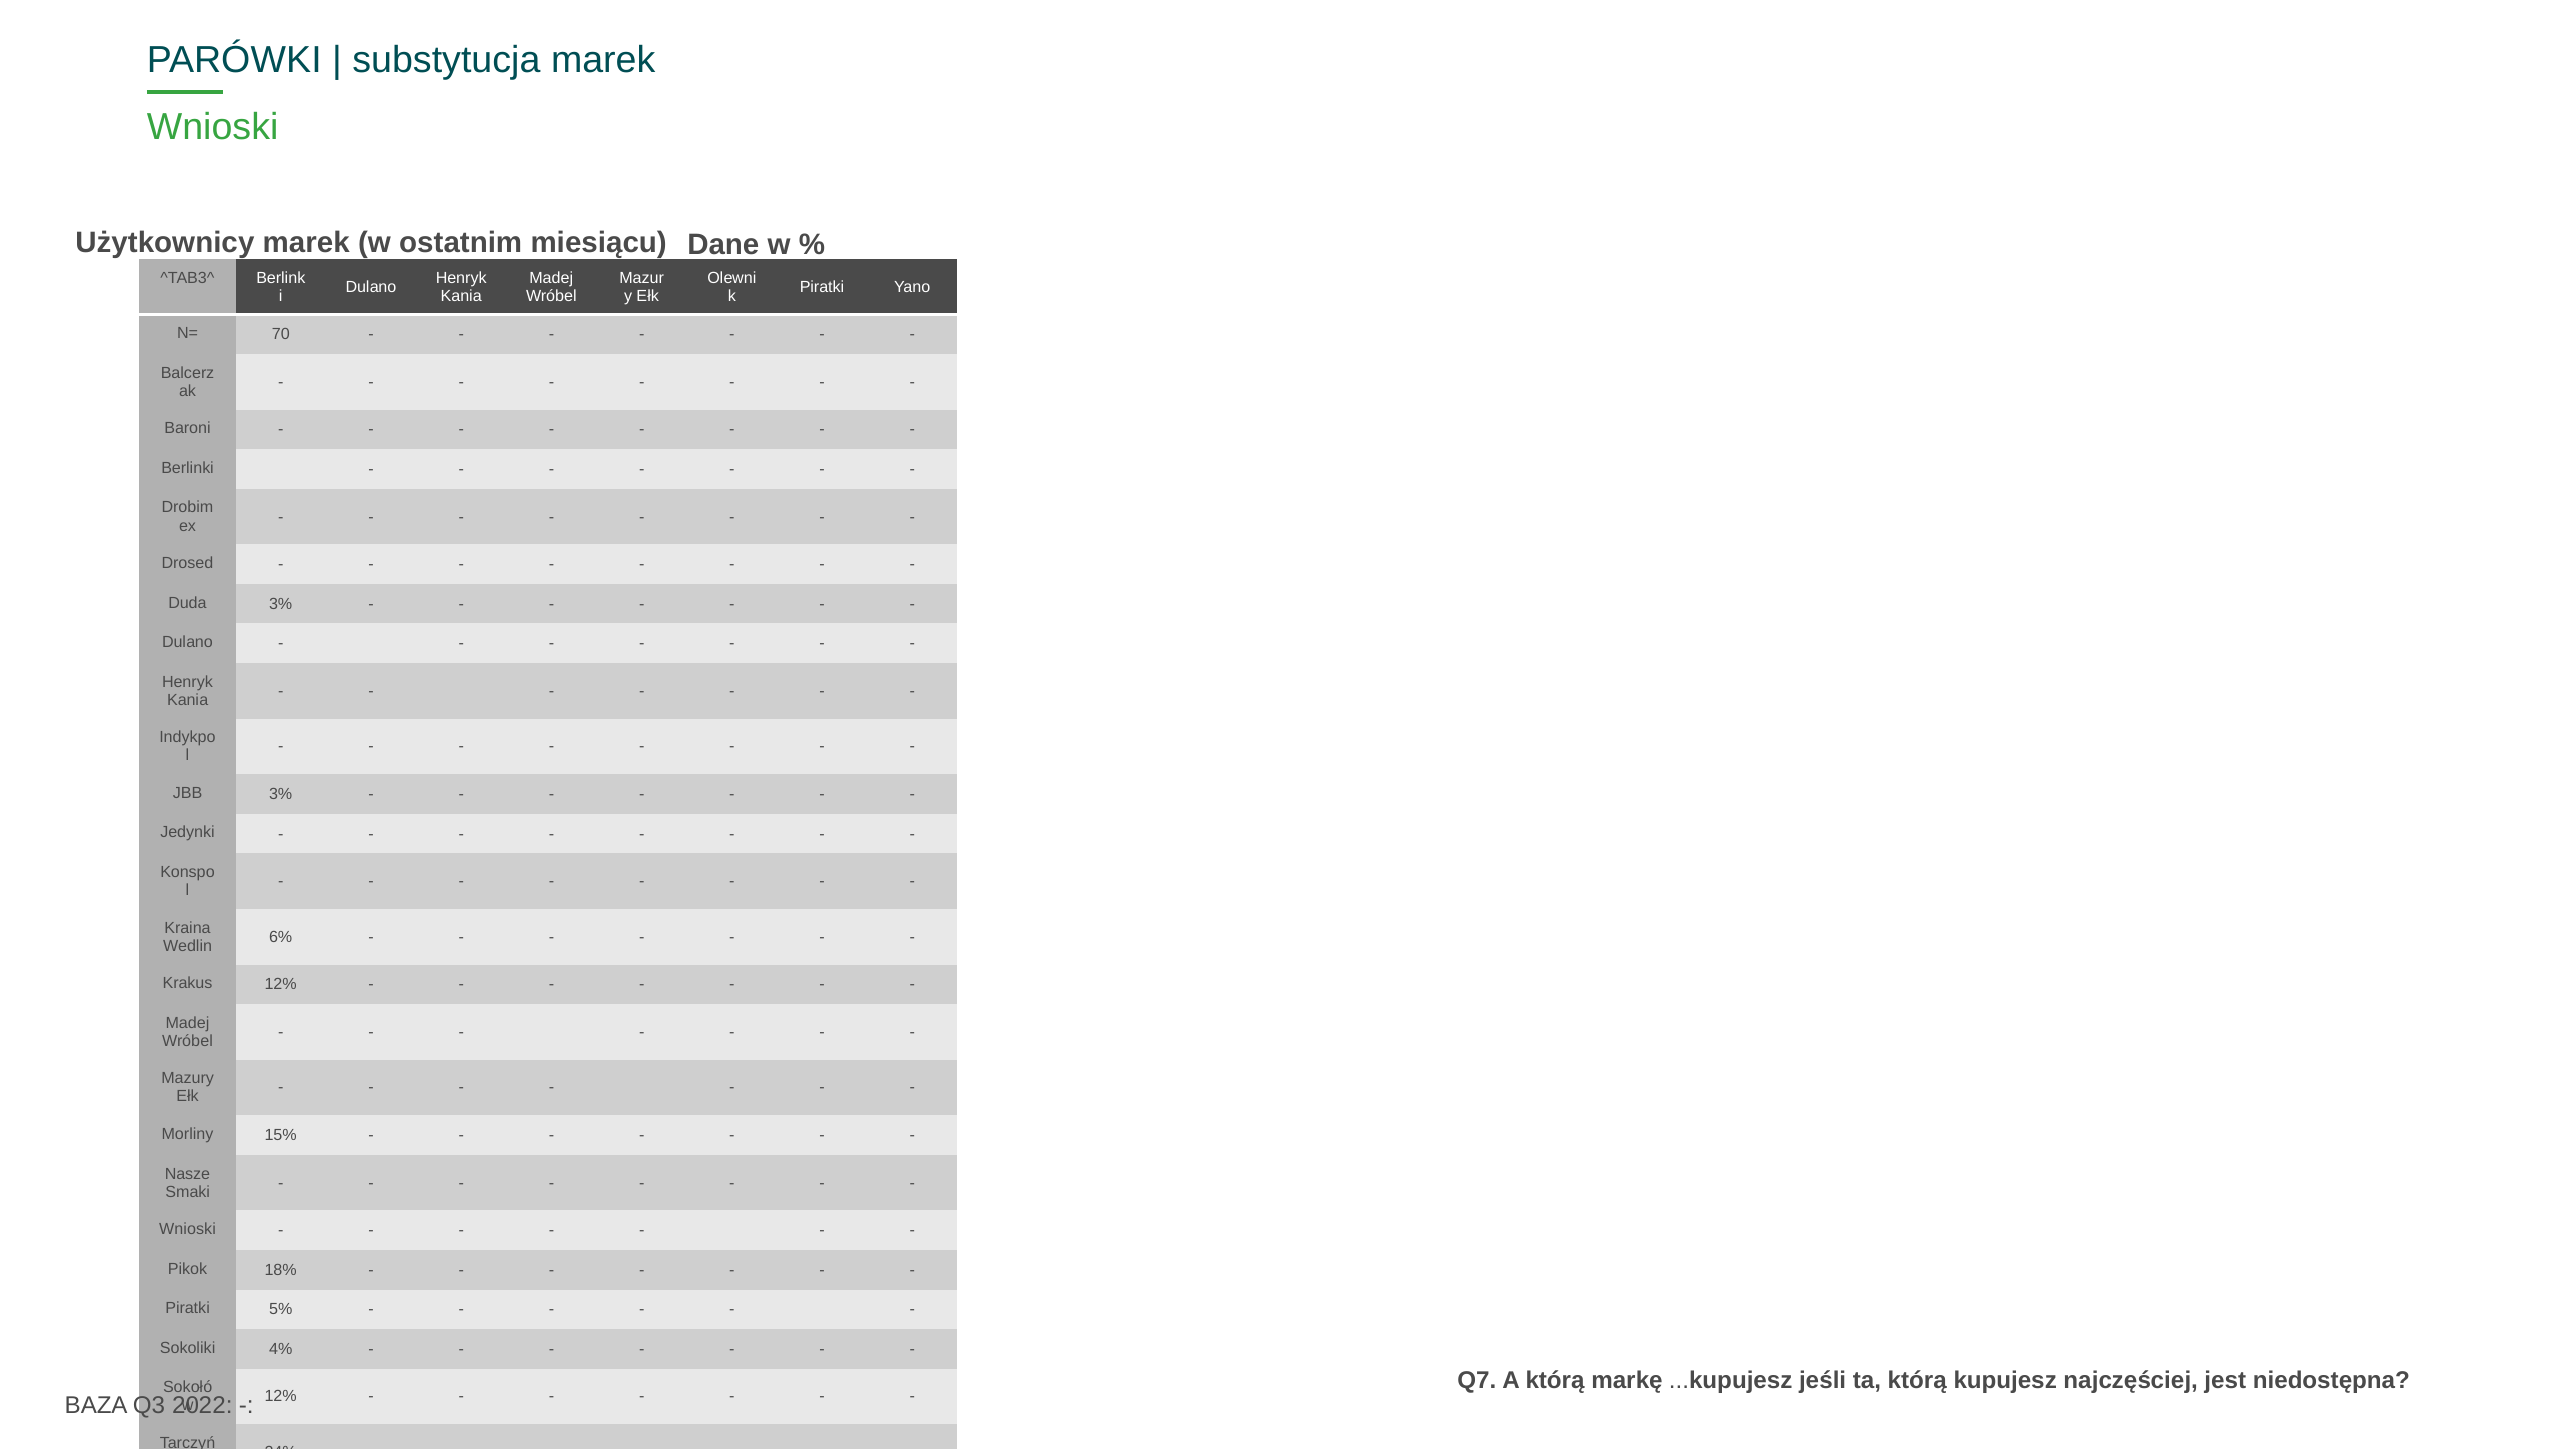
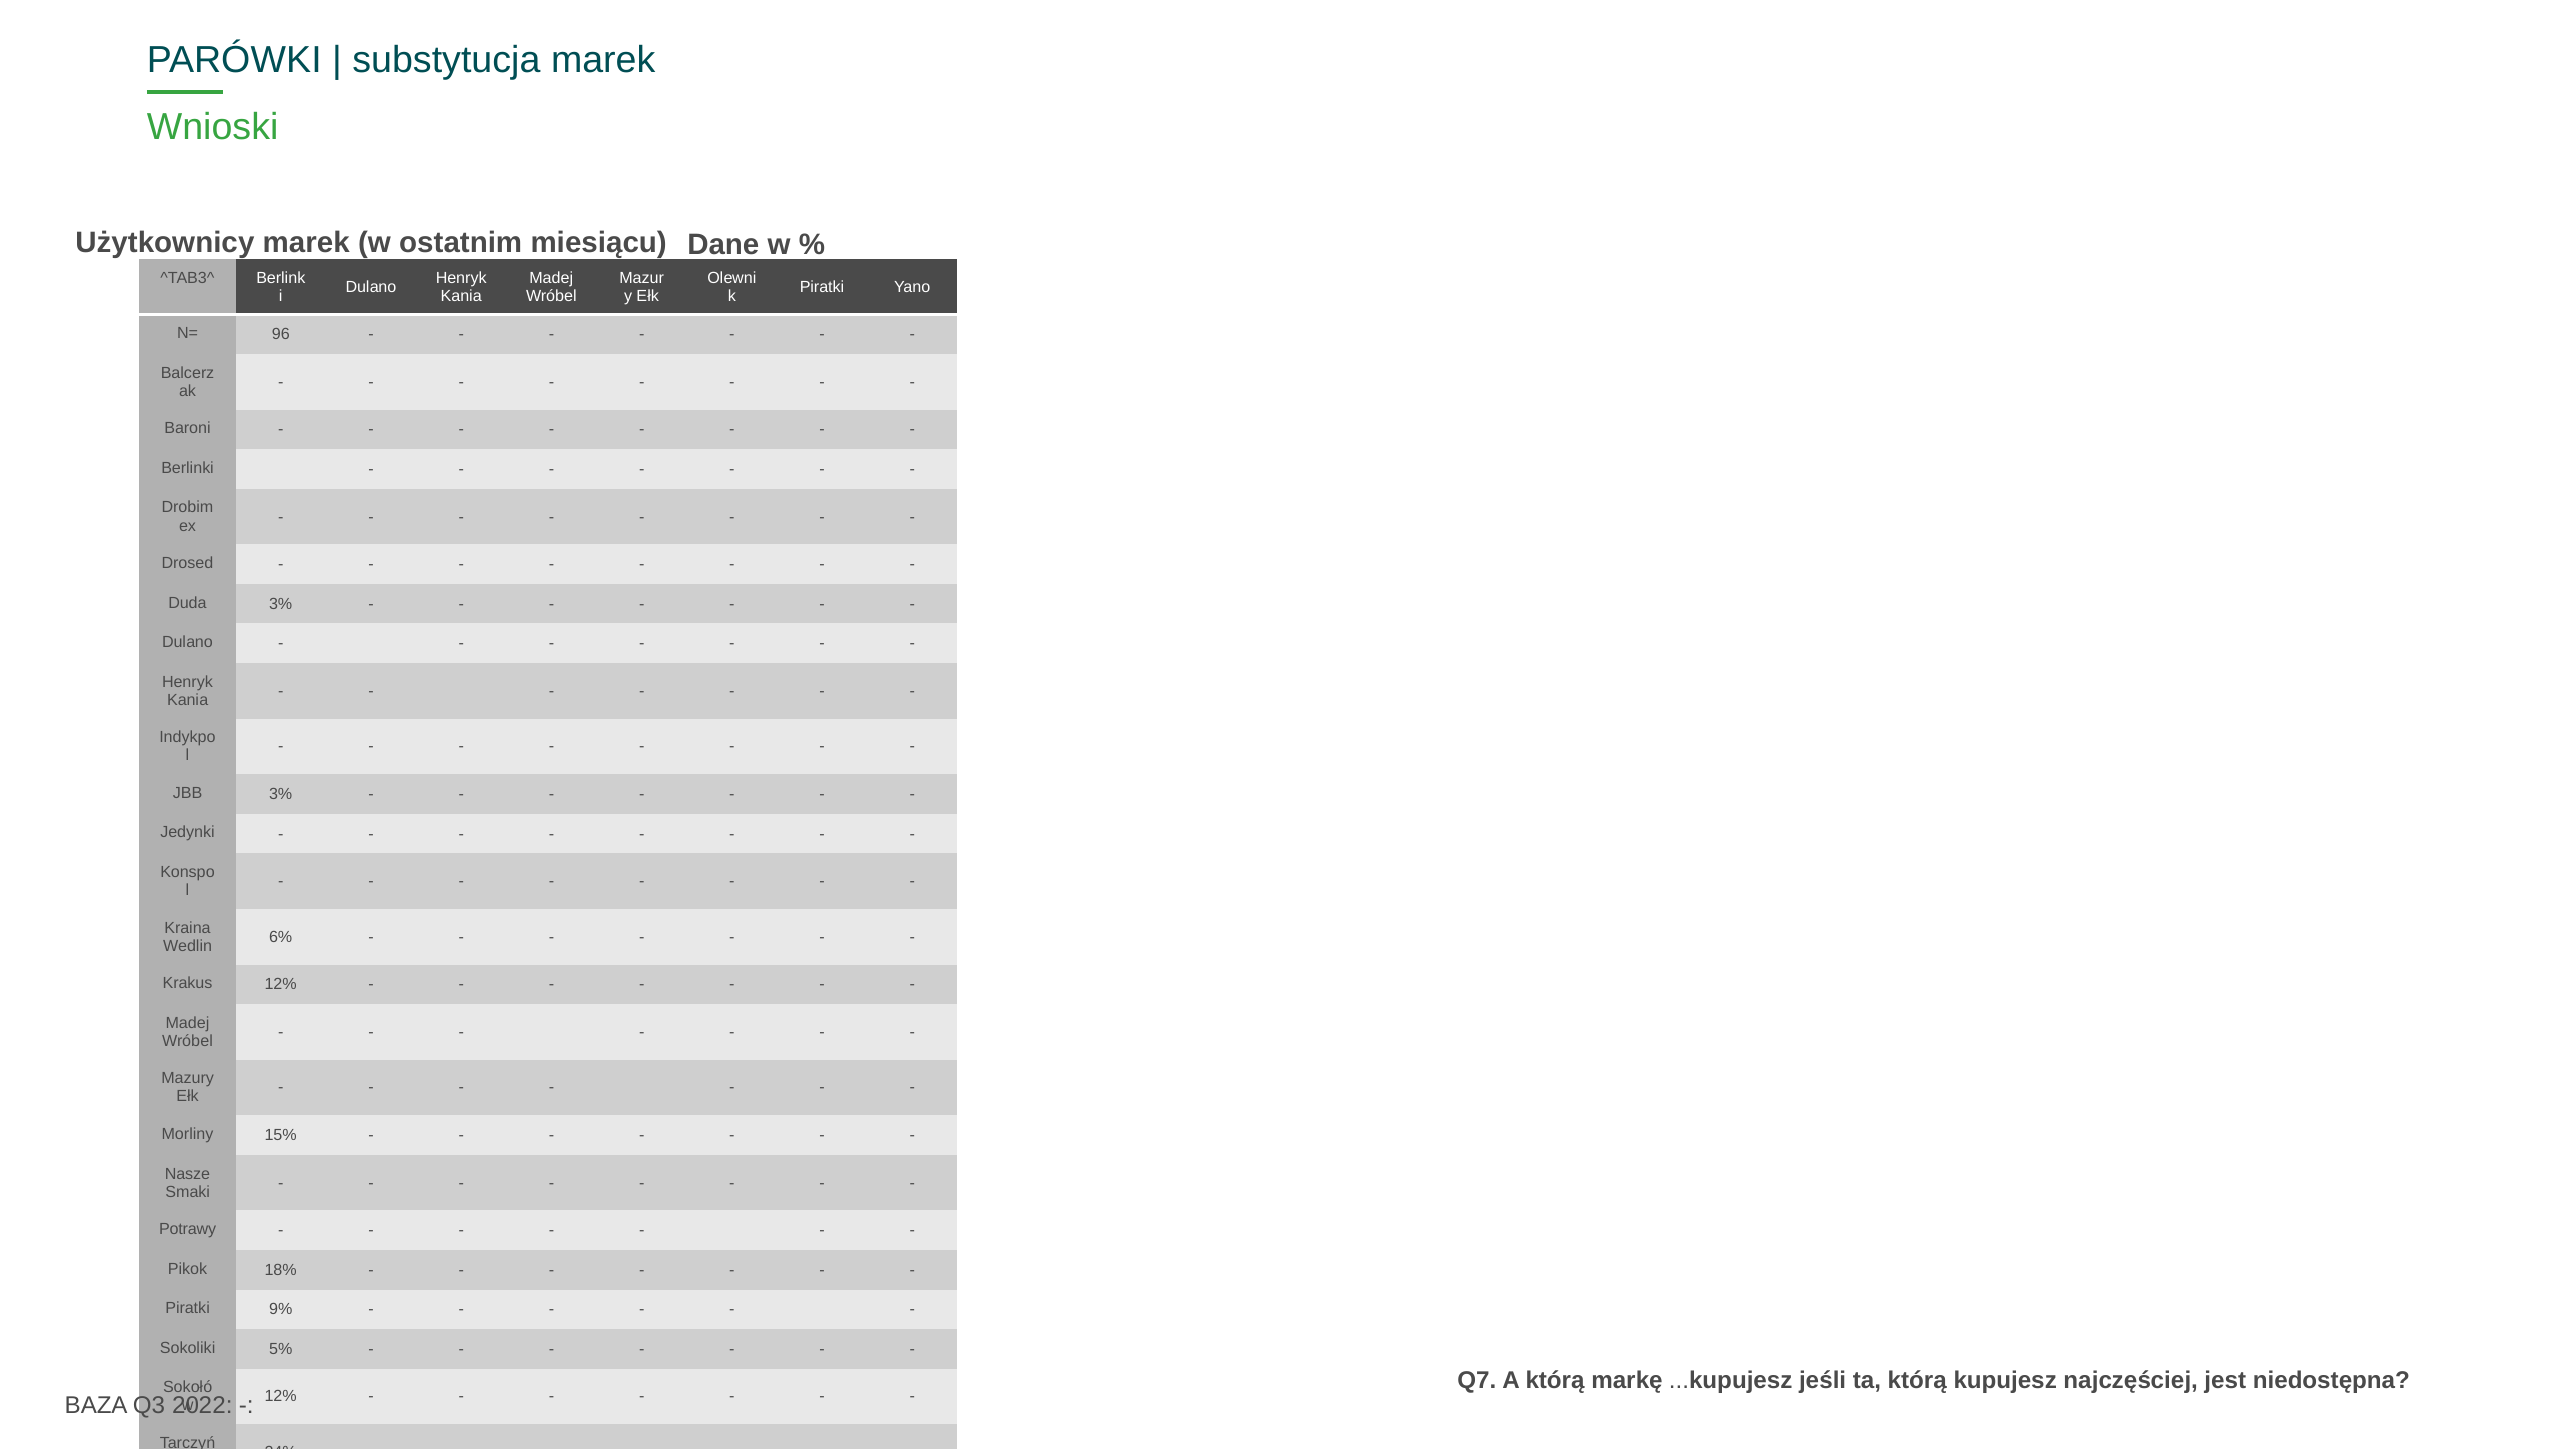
70: 70 -> 96
Wnioski at (188, 1229): Wnioski -> Potrawy
5%: 5% -> 9%
4%: 4% -> 5%
